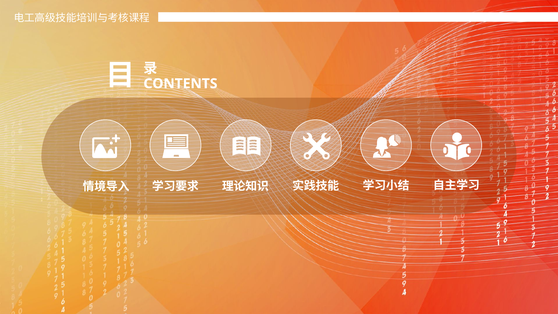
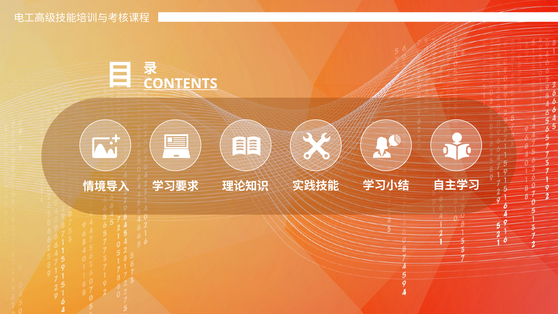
CONTENTS underline: none -> present
